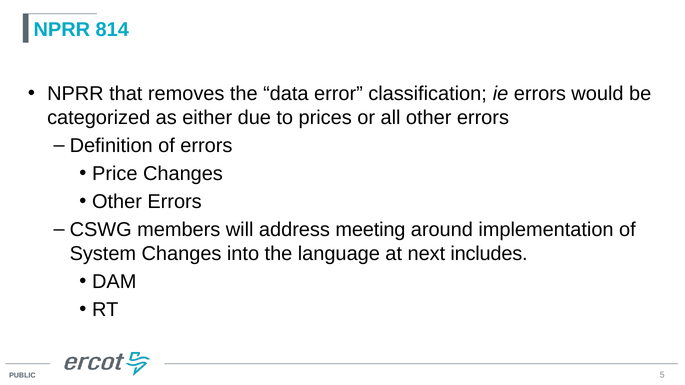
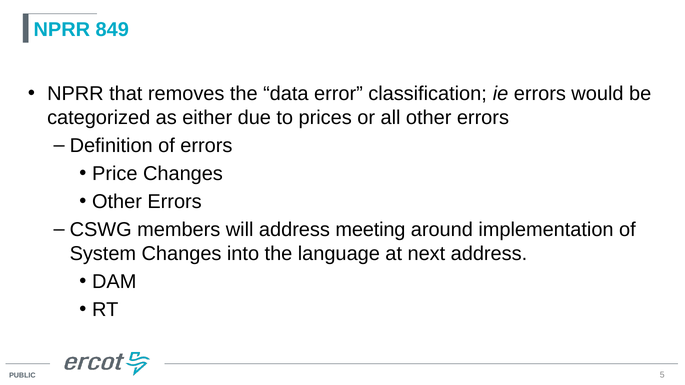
814: 814 -> 849
next includes: includes -> address
